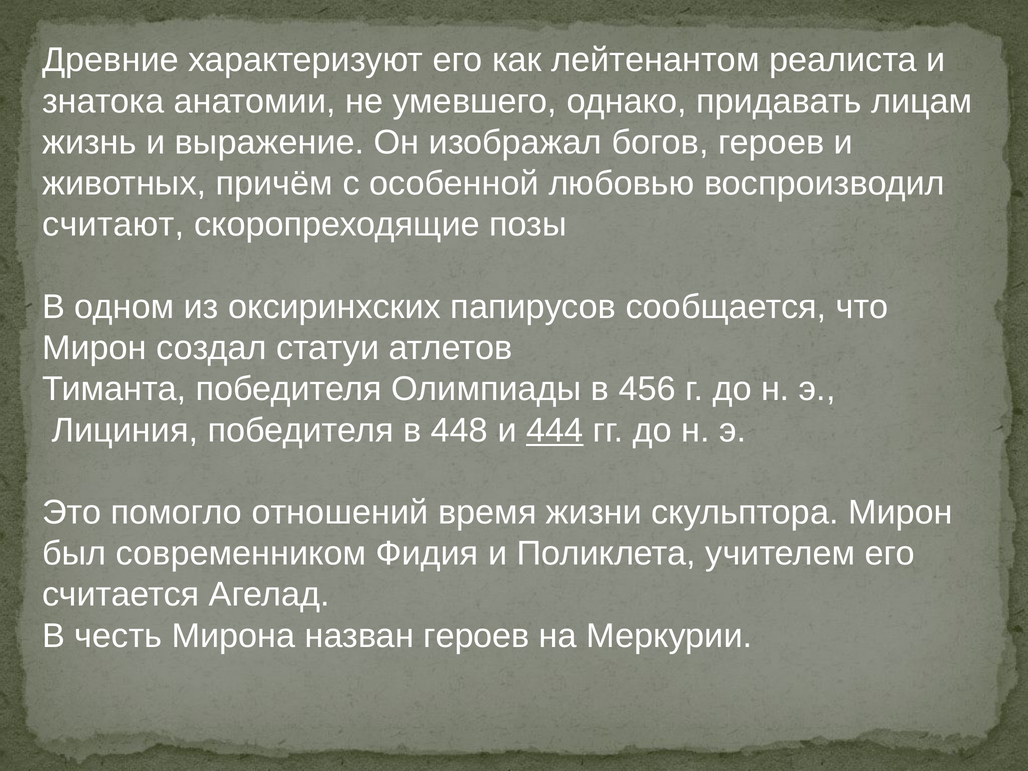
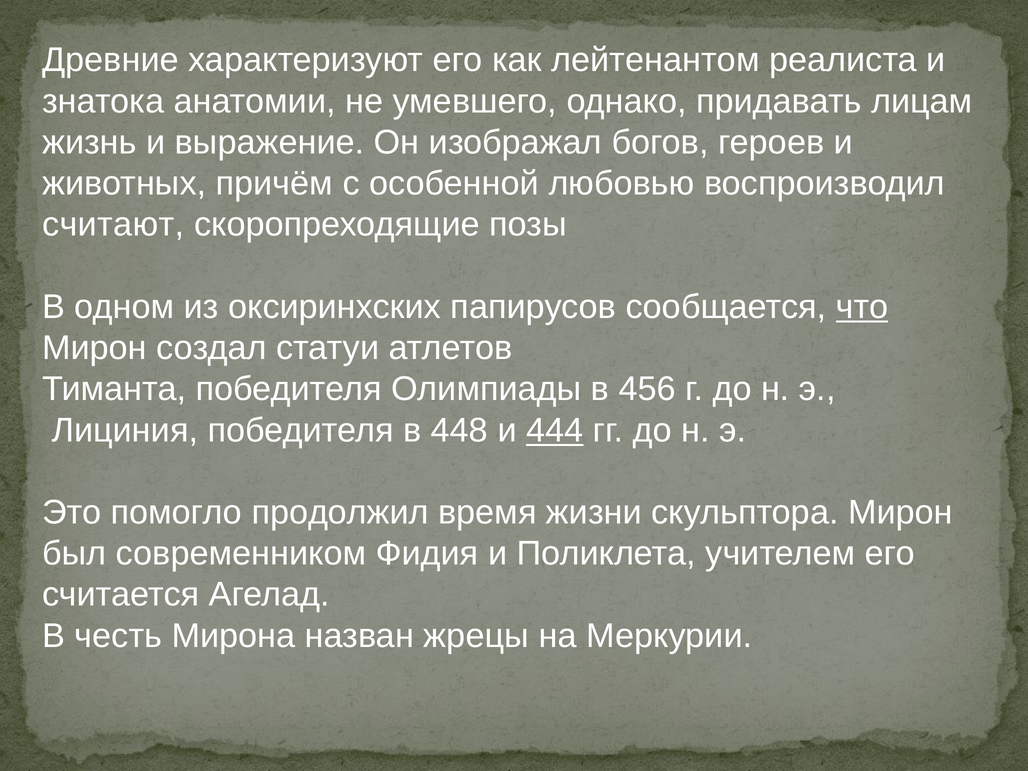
что underline: none -> present
отношений: отношений -> продолжил
назван героев: героев -> жрецы
